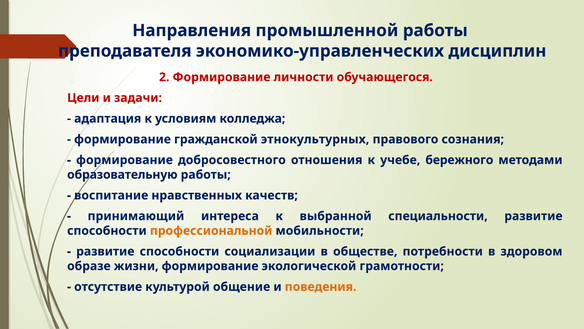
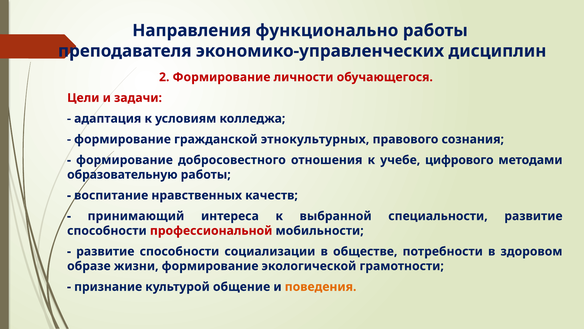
промышленной: промышленной -> функционально
бережного: бережного -> цифрового
профессиональной colour: orange -> red
отсутствие: отсутствие -> признание
